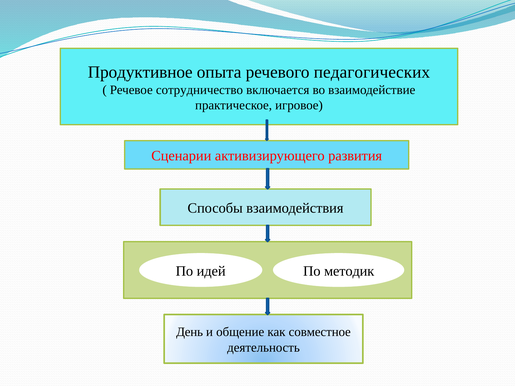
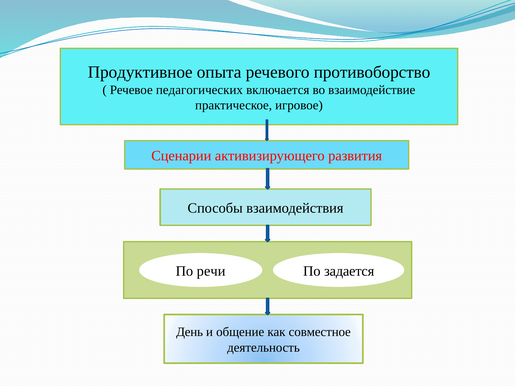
педагогических: педагогических -> противоборство
сотрудничество: сотрудничество -> педагогических
идей: идей -> речи
методик: методик -> задается
